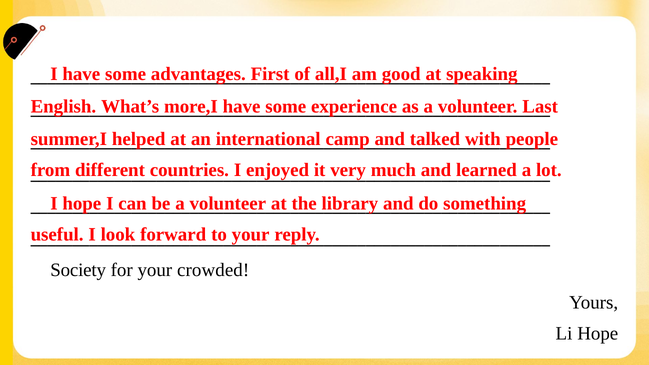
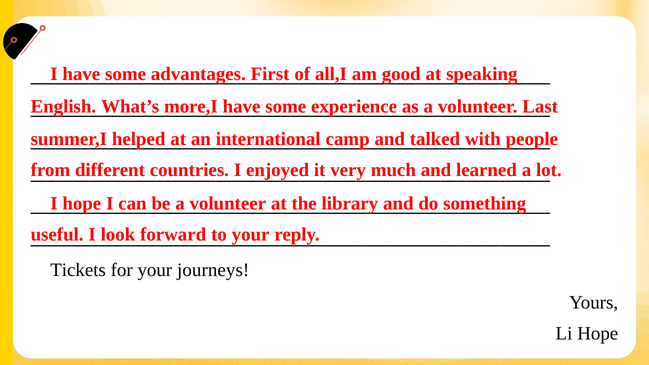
Society: Society -> Tickets
crowded: crowded -> journeys
